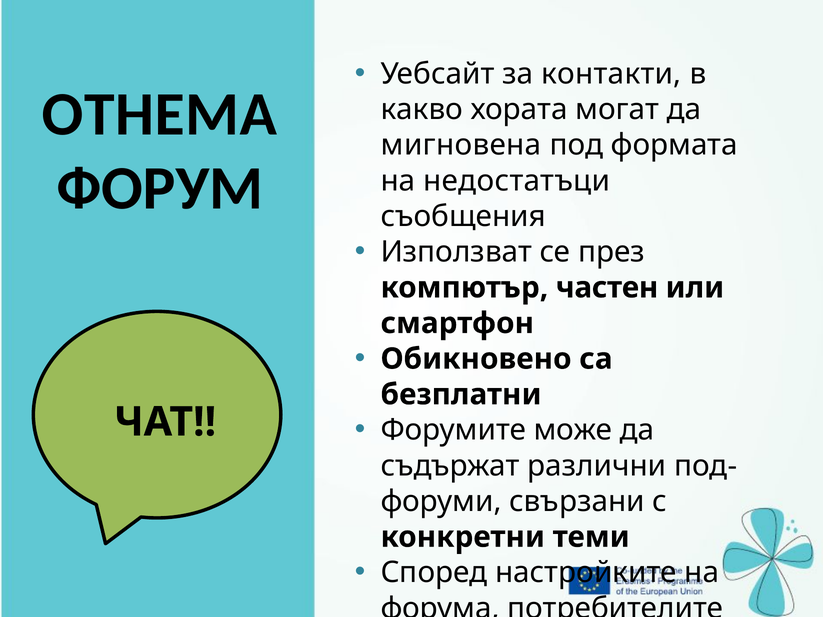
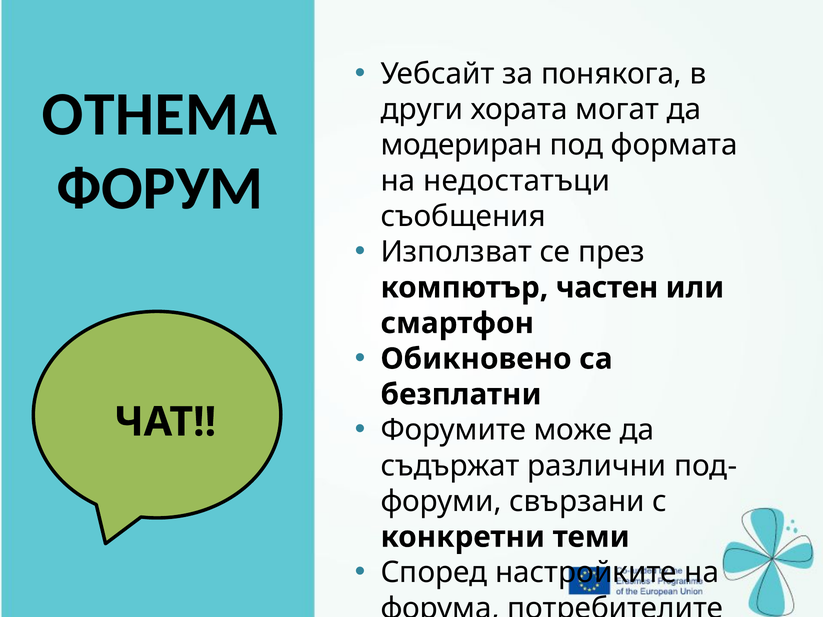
контакти: контакти -> понякога
какво: какво -> други
мигновена: мигновена -> модериран
